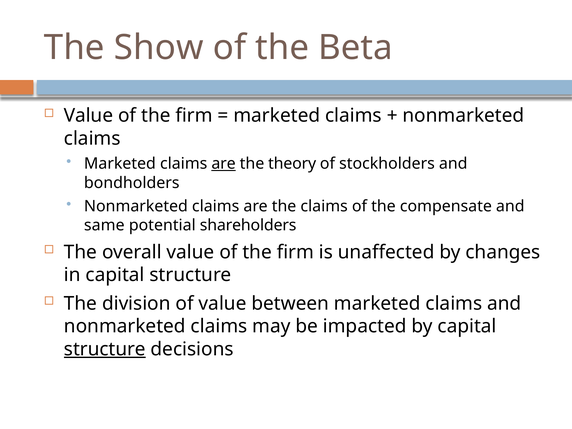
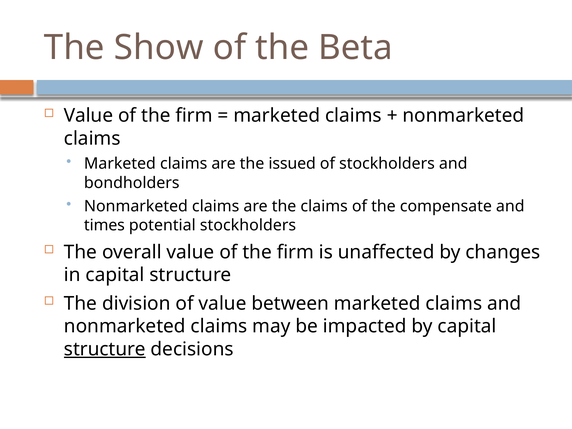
are at (224, 164) underline: present -> none
theory: theory -> issued
same: same -> times
potential shareholders: shareholders -> stockholders
